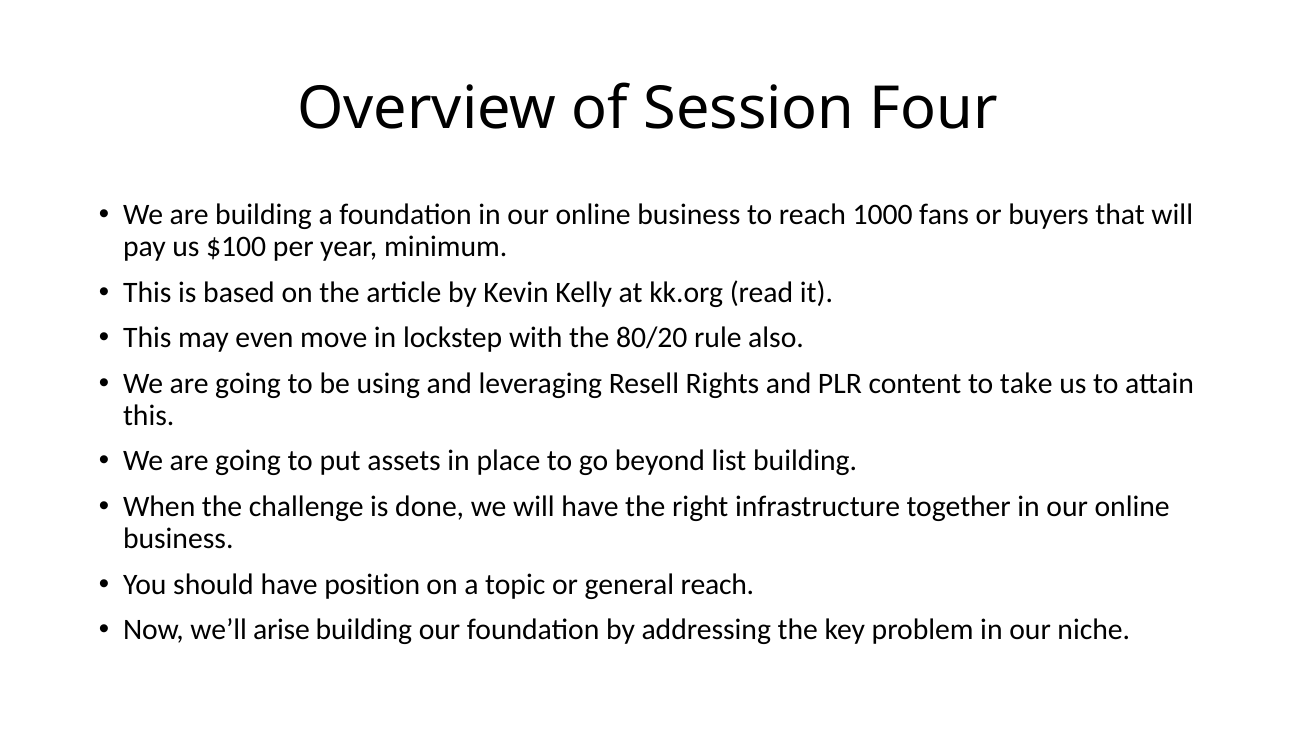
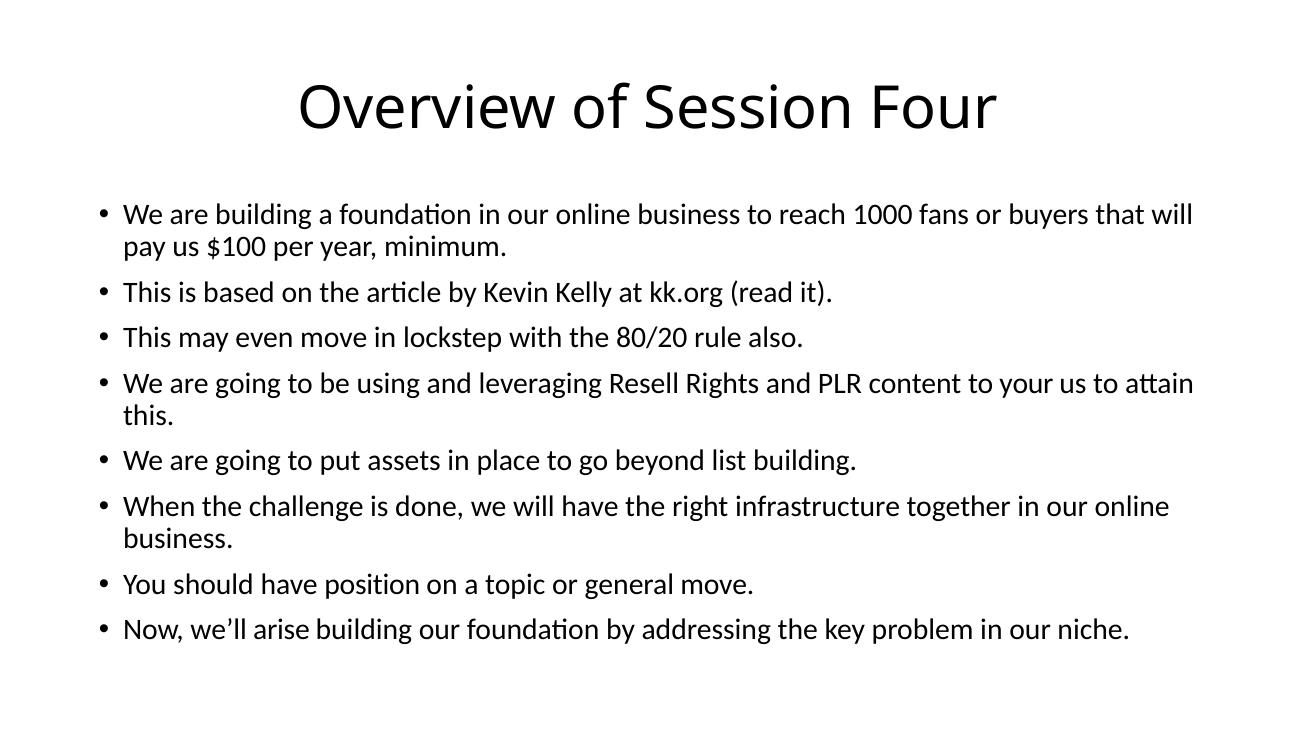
take: take -> your
general reach: reach -> move
